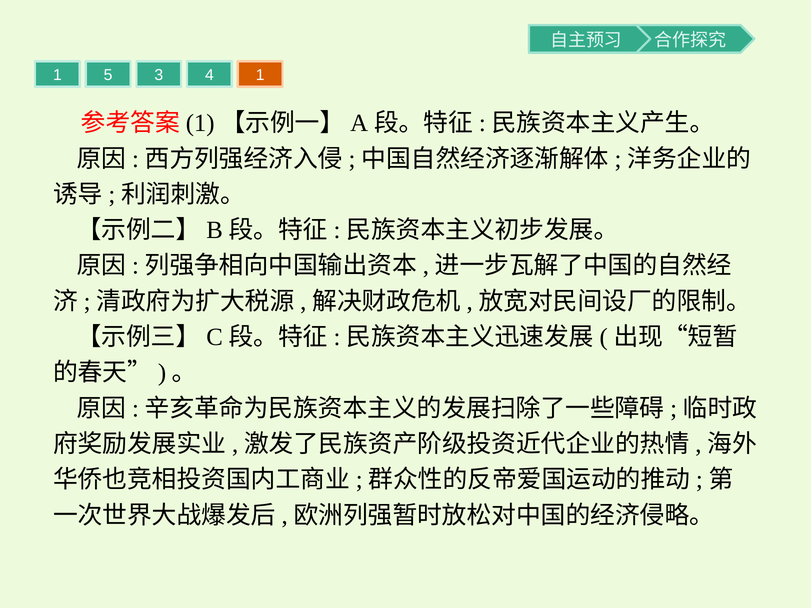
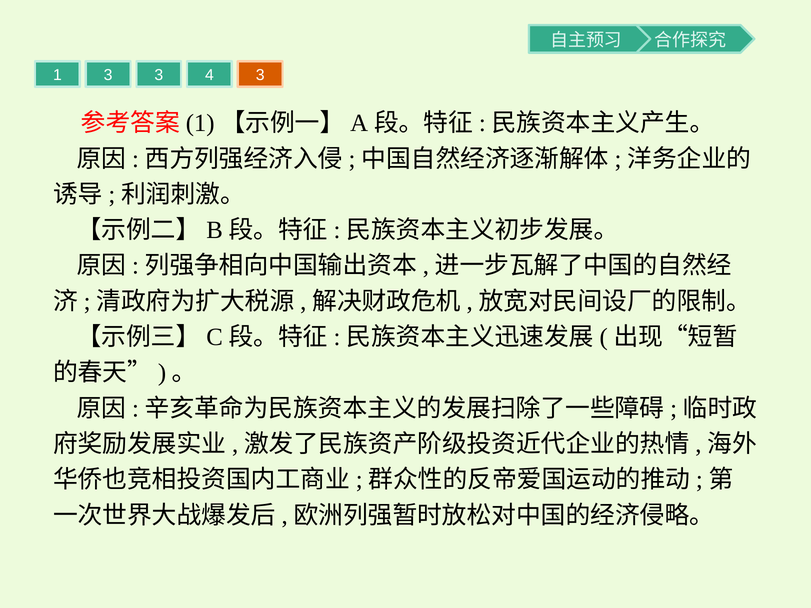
1 5: 5 -> 3
4 1: 1 -> 3
